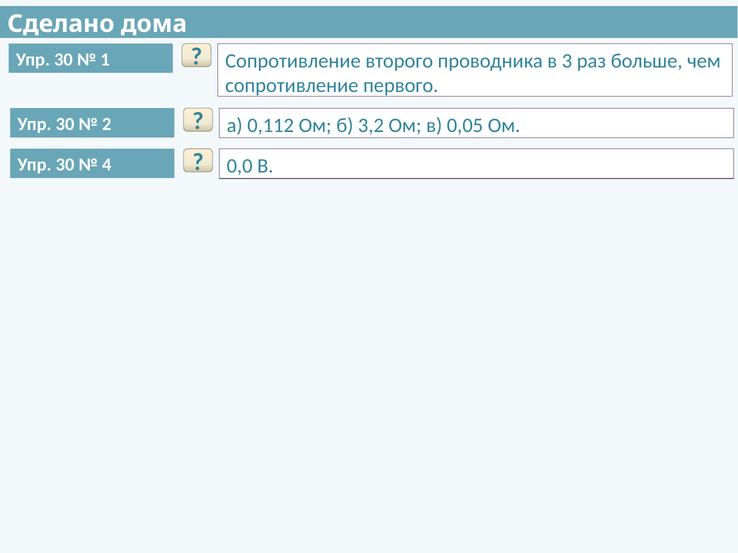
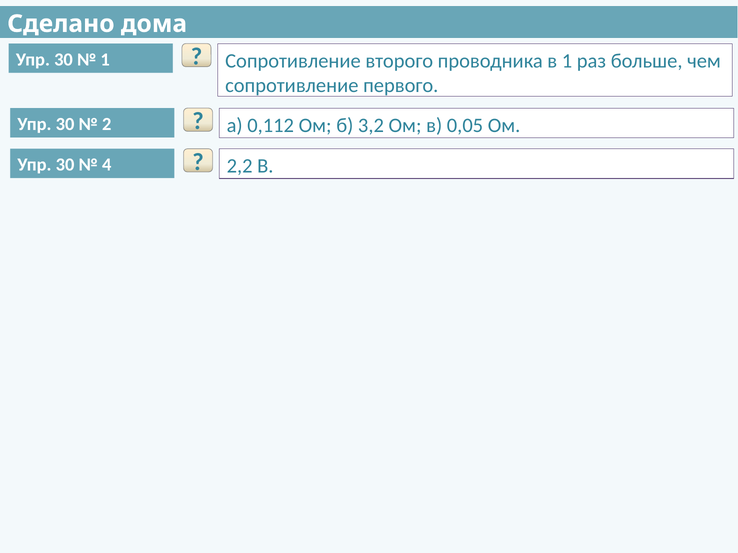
в 3: 3 -> 1
0,0: 0,0 -> 2,2
